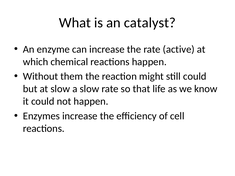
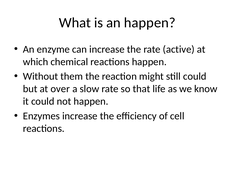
an catalyst: catalyst -> happen
at slow: slow -> over
